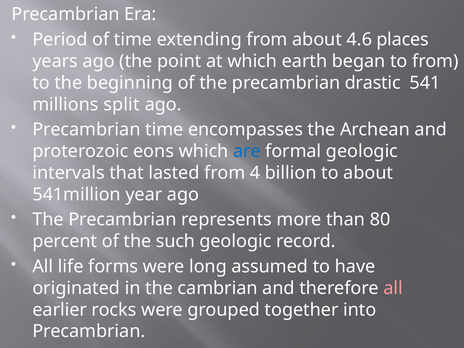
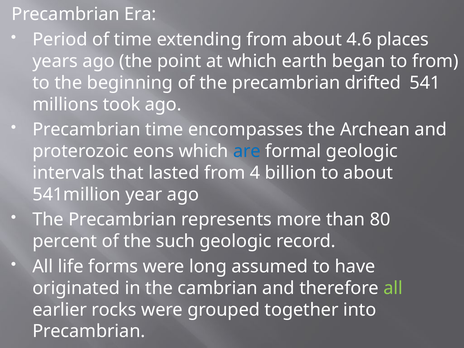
drastic: drastic -> drifted
split: split -> took
all at (393, 288) colour: pink -> light green
